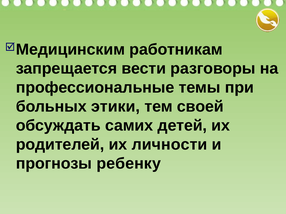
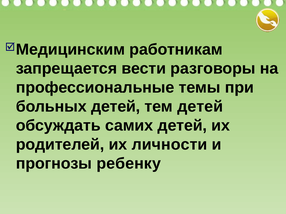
больных этики: этики -> детей
тем своей: своей -> детей
